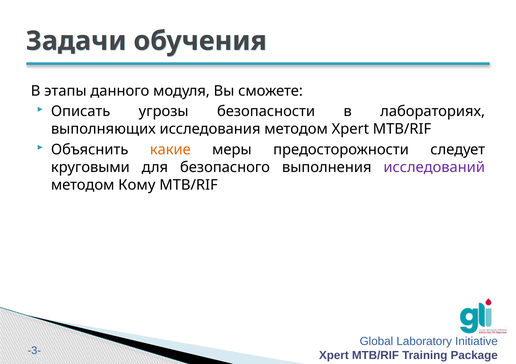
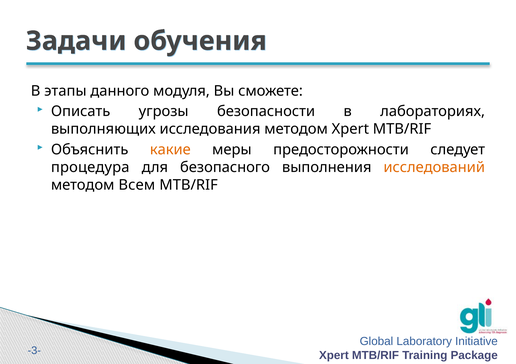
круговыми: круговыми -> процедура
исследований colour: purple -> orange
Кому: Кому -> Всем
